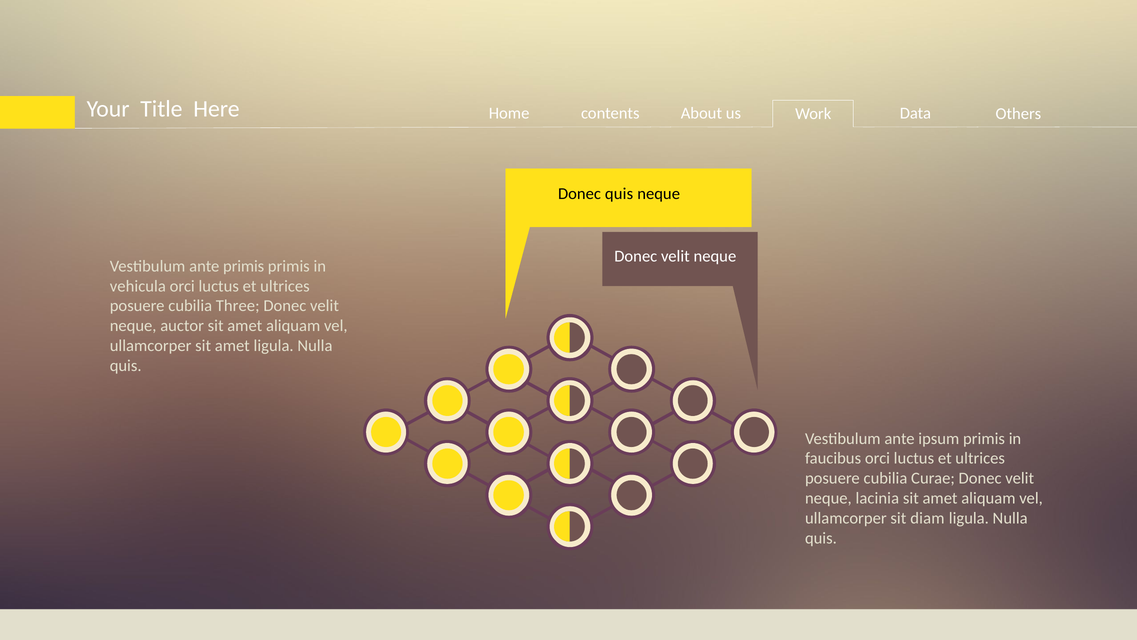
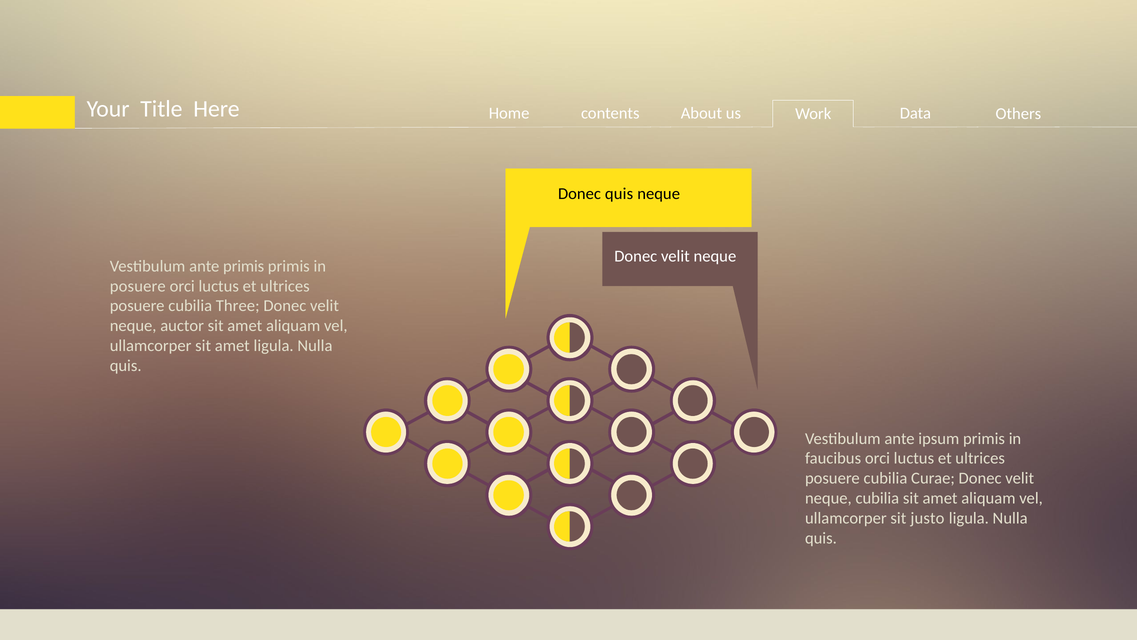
vehicula at (138, 286): vehicula -> posuere
neque lacinia: lacinia -> cubilia
diam: diam -> justo
